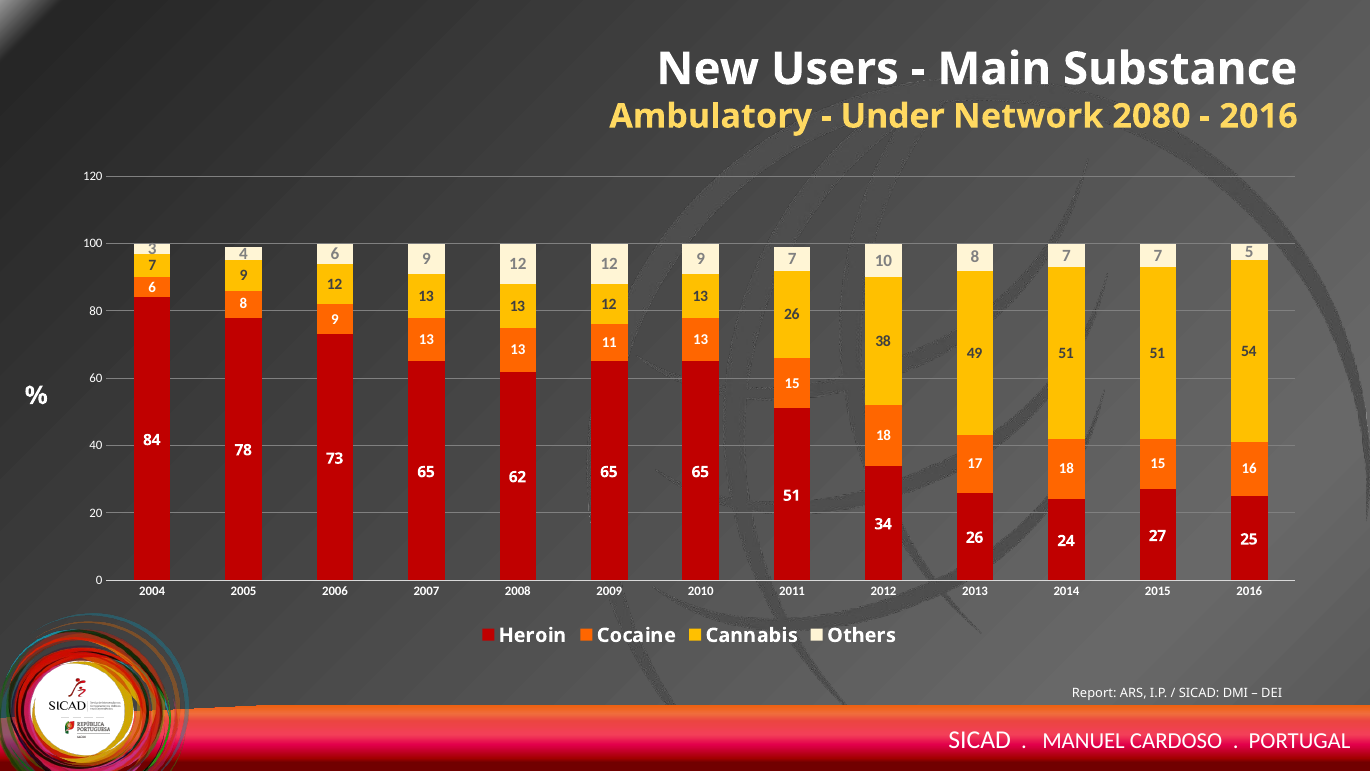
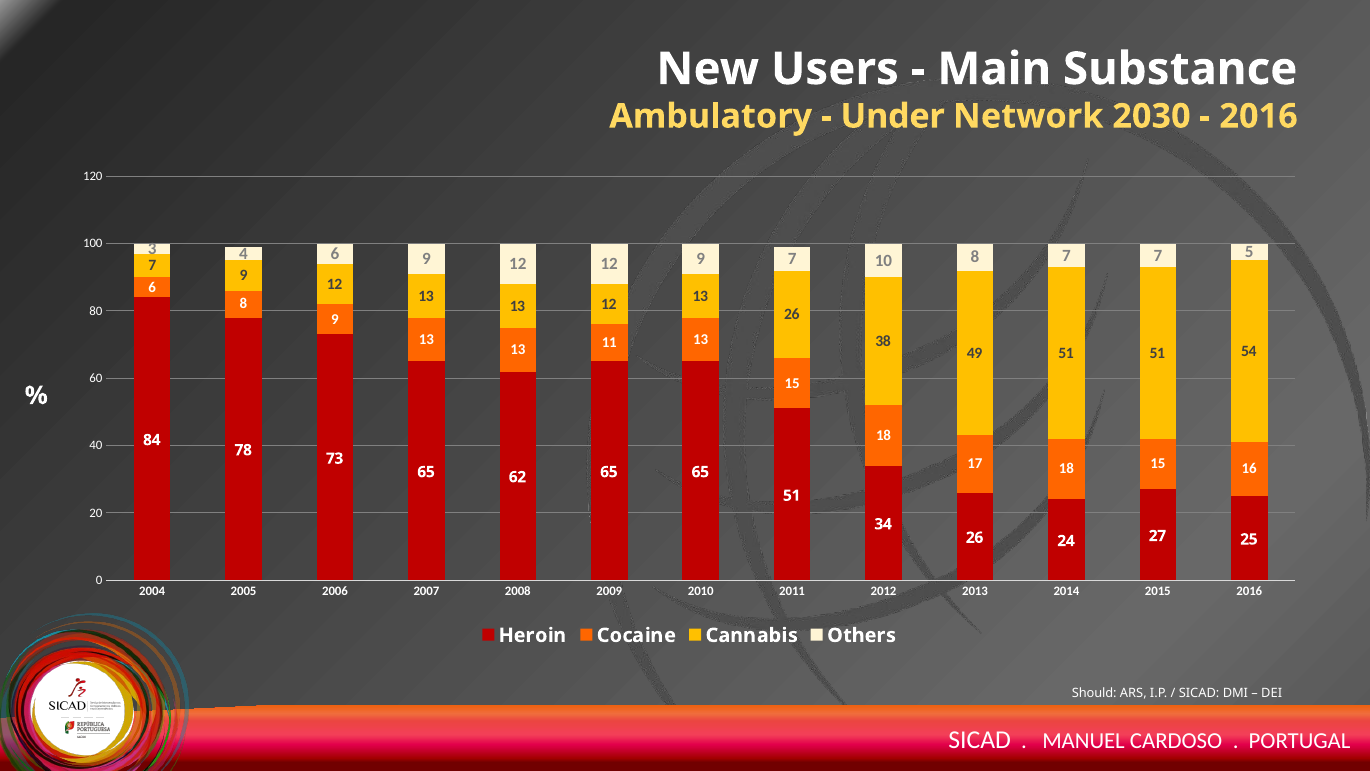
2080: 2080 -> 2030
Report: Report -> Should
